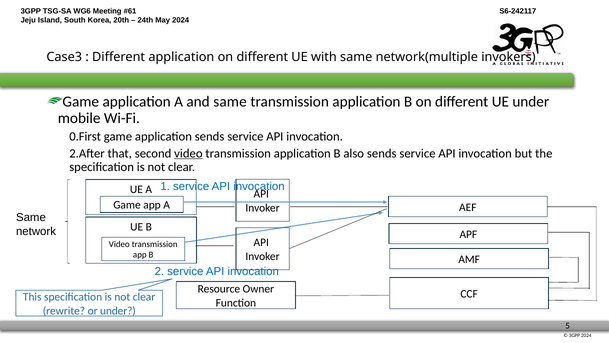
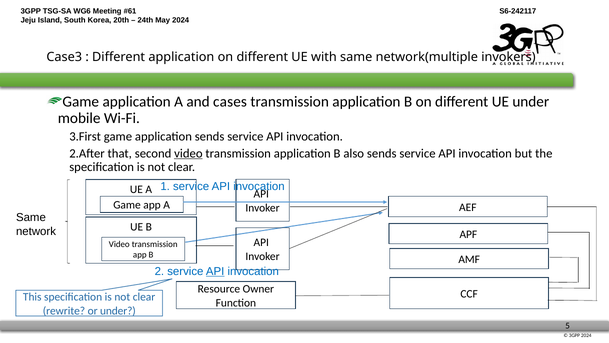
and same: same -> cases
0.First: 0.First -> 3.First
API at (215, 271) underline: none -> present
